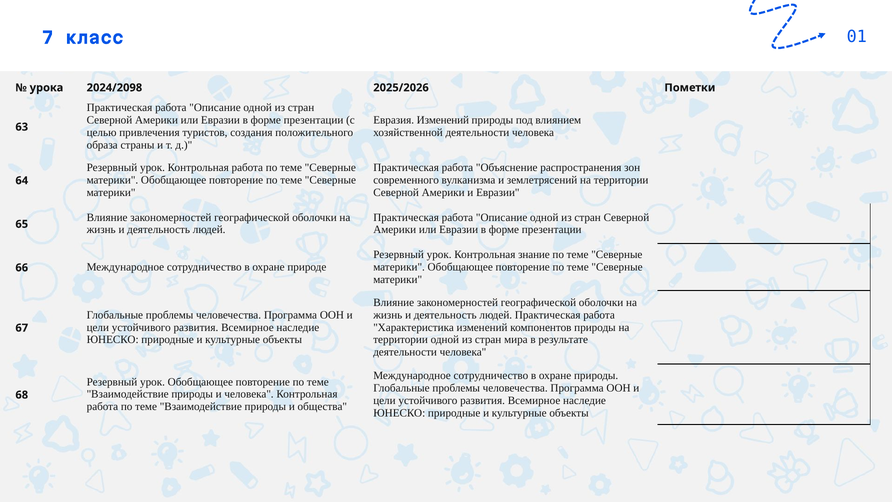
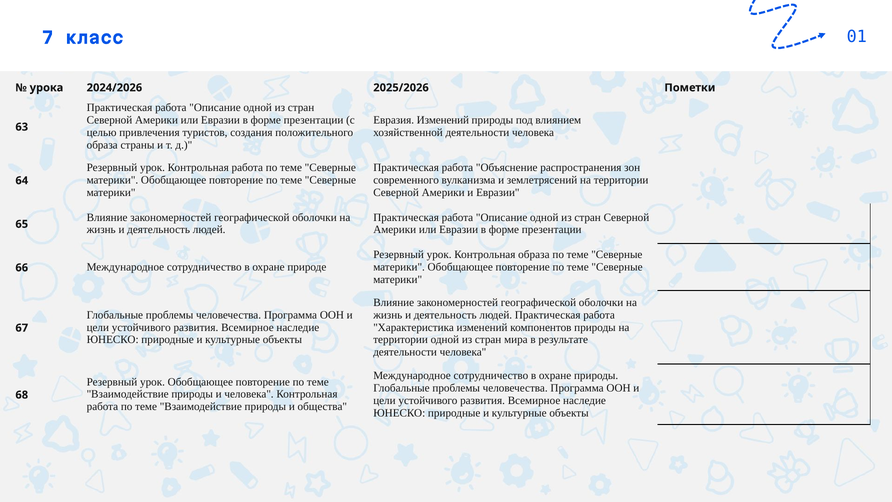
2024/2098: 2024/2098 -> 2024/2026
Контрольная знание: знание -> образа
